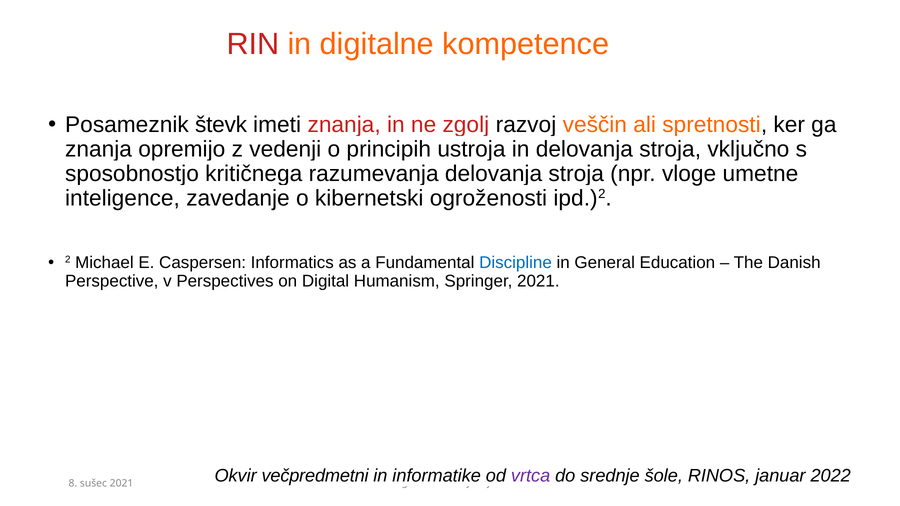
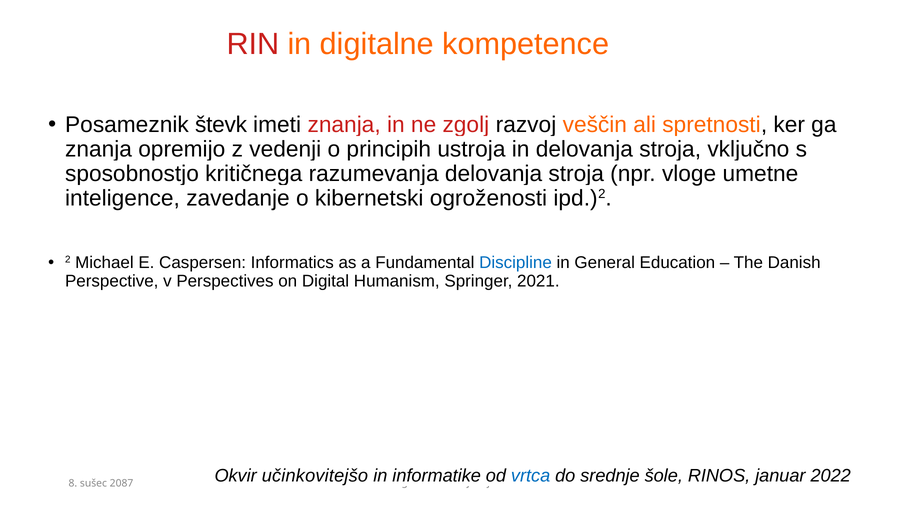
večpredmetni: večpredmetni -> učinkovitejšo
vrtca colour: purple -> blue
sušec 2021: 2021 -> 2087
